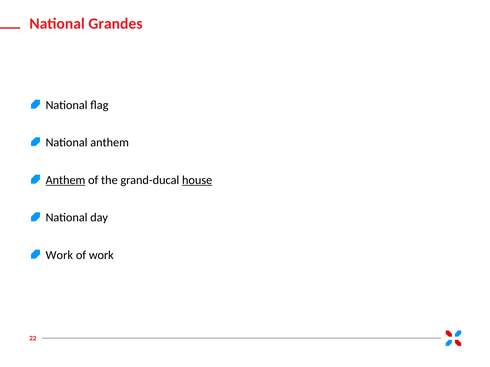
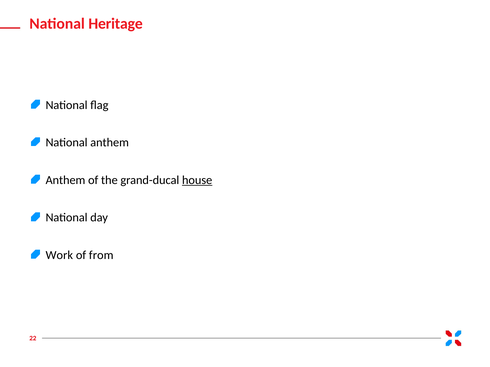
Grandes: Grandes -> Heritage
Anthem at (65, 180) underline: present -> none
of work: work -> from
